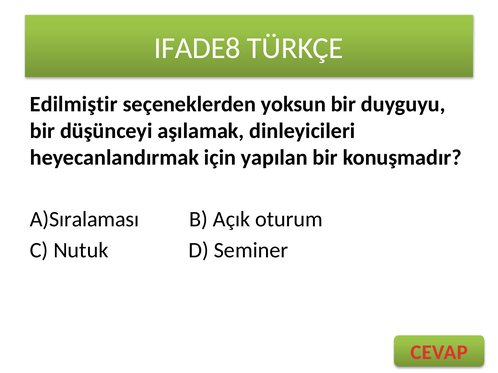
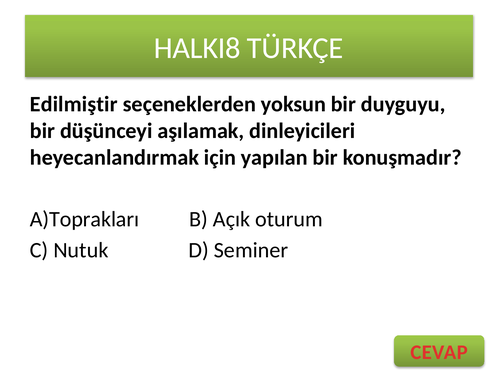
IFADE8: IFADE8 -> HALKI8
A)Sıralaması: A)Sıralaması -> A)Toprakları
